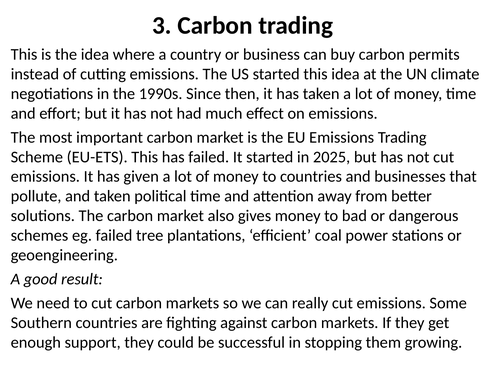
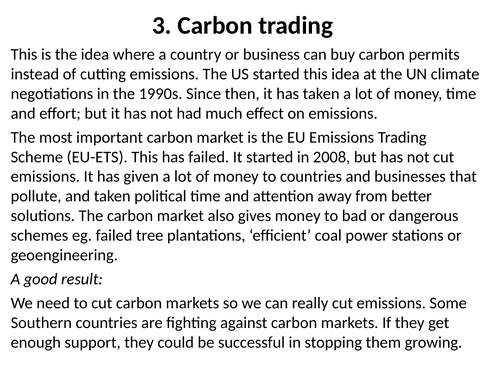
2025: 2025 -> 2008
